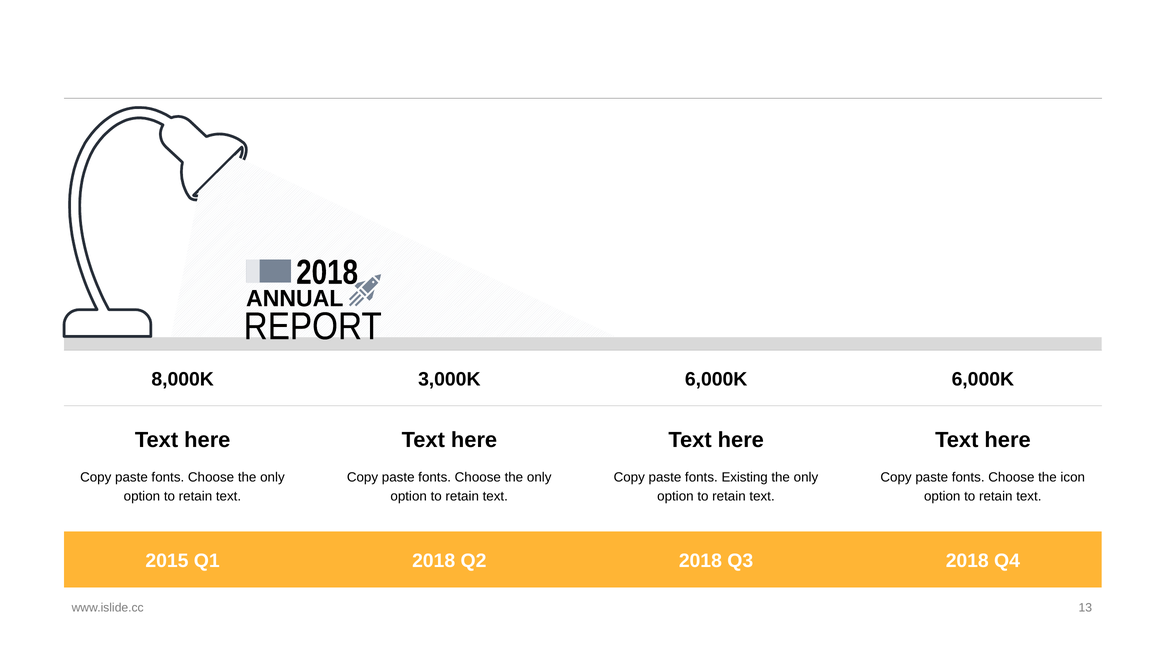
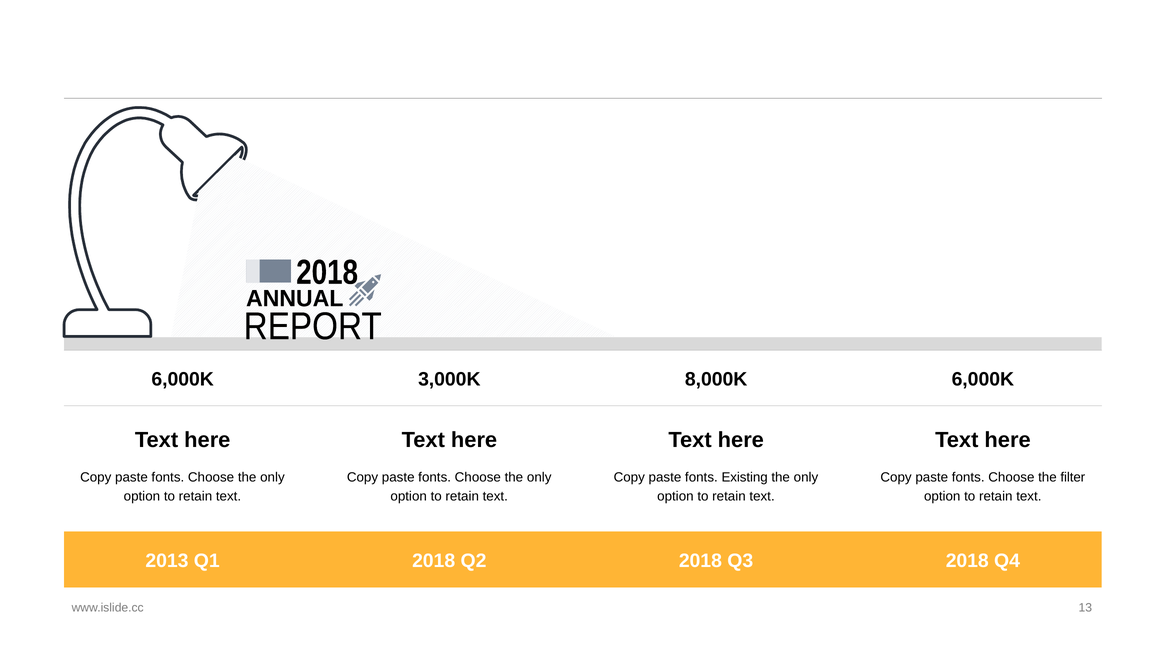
8,000K at (183, 379): 8,000K -> 6,000K
3,000K 6,000K: 6,000K -> 8,000K
icon: icon -> filter
2015: 2015 -> 2013
